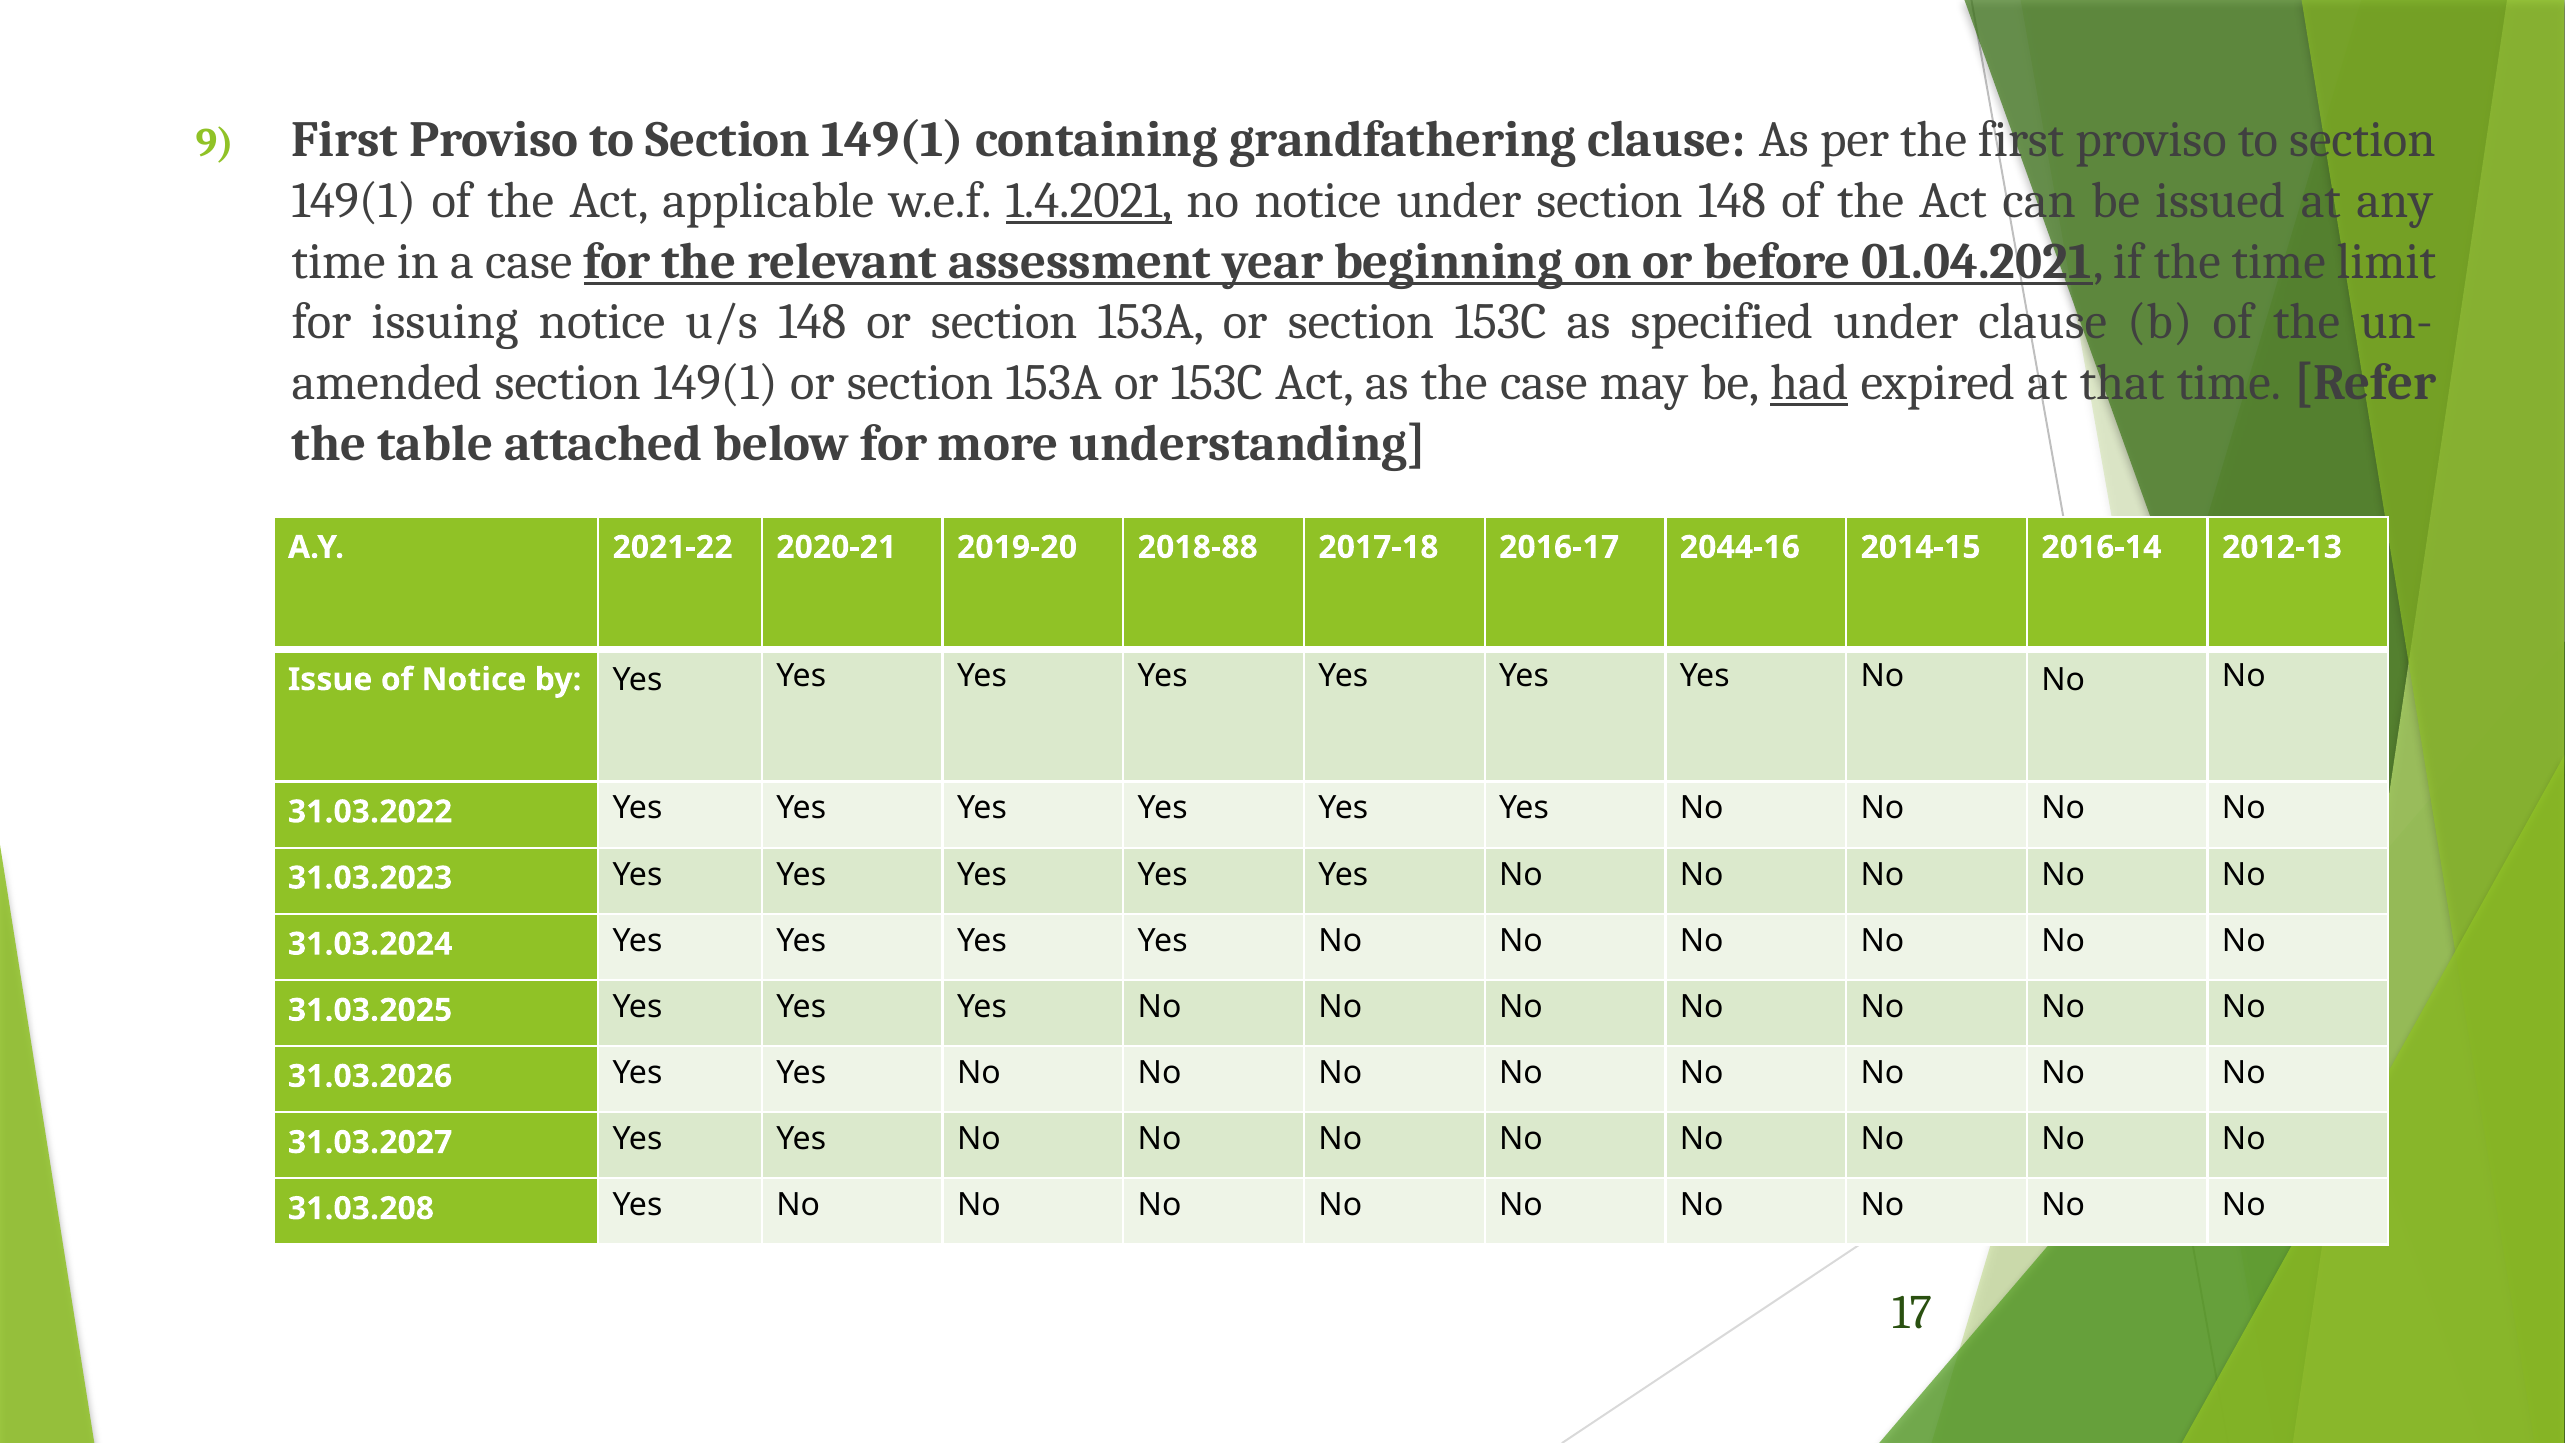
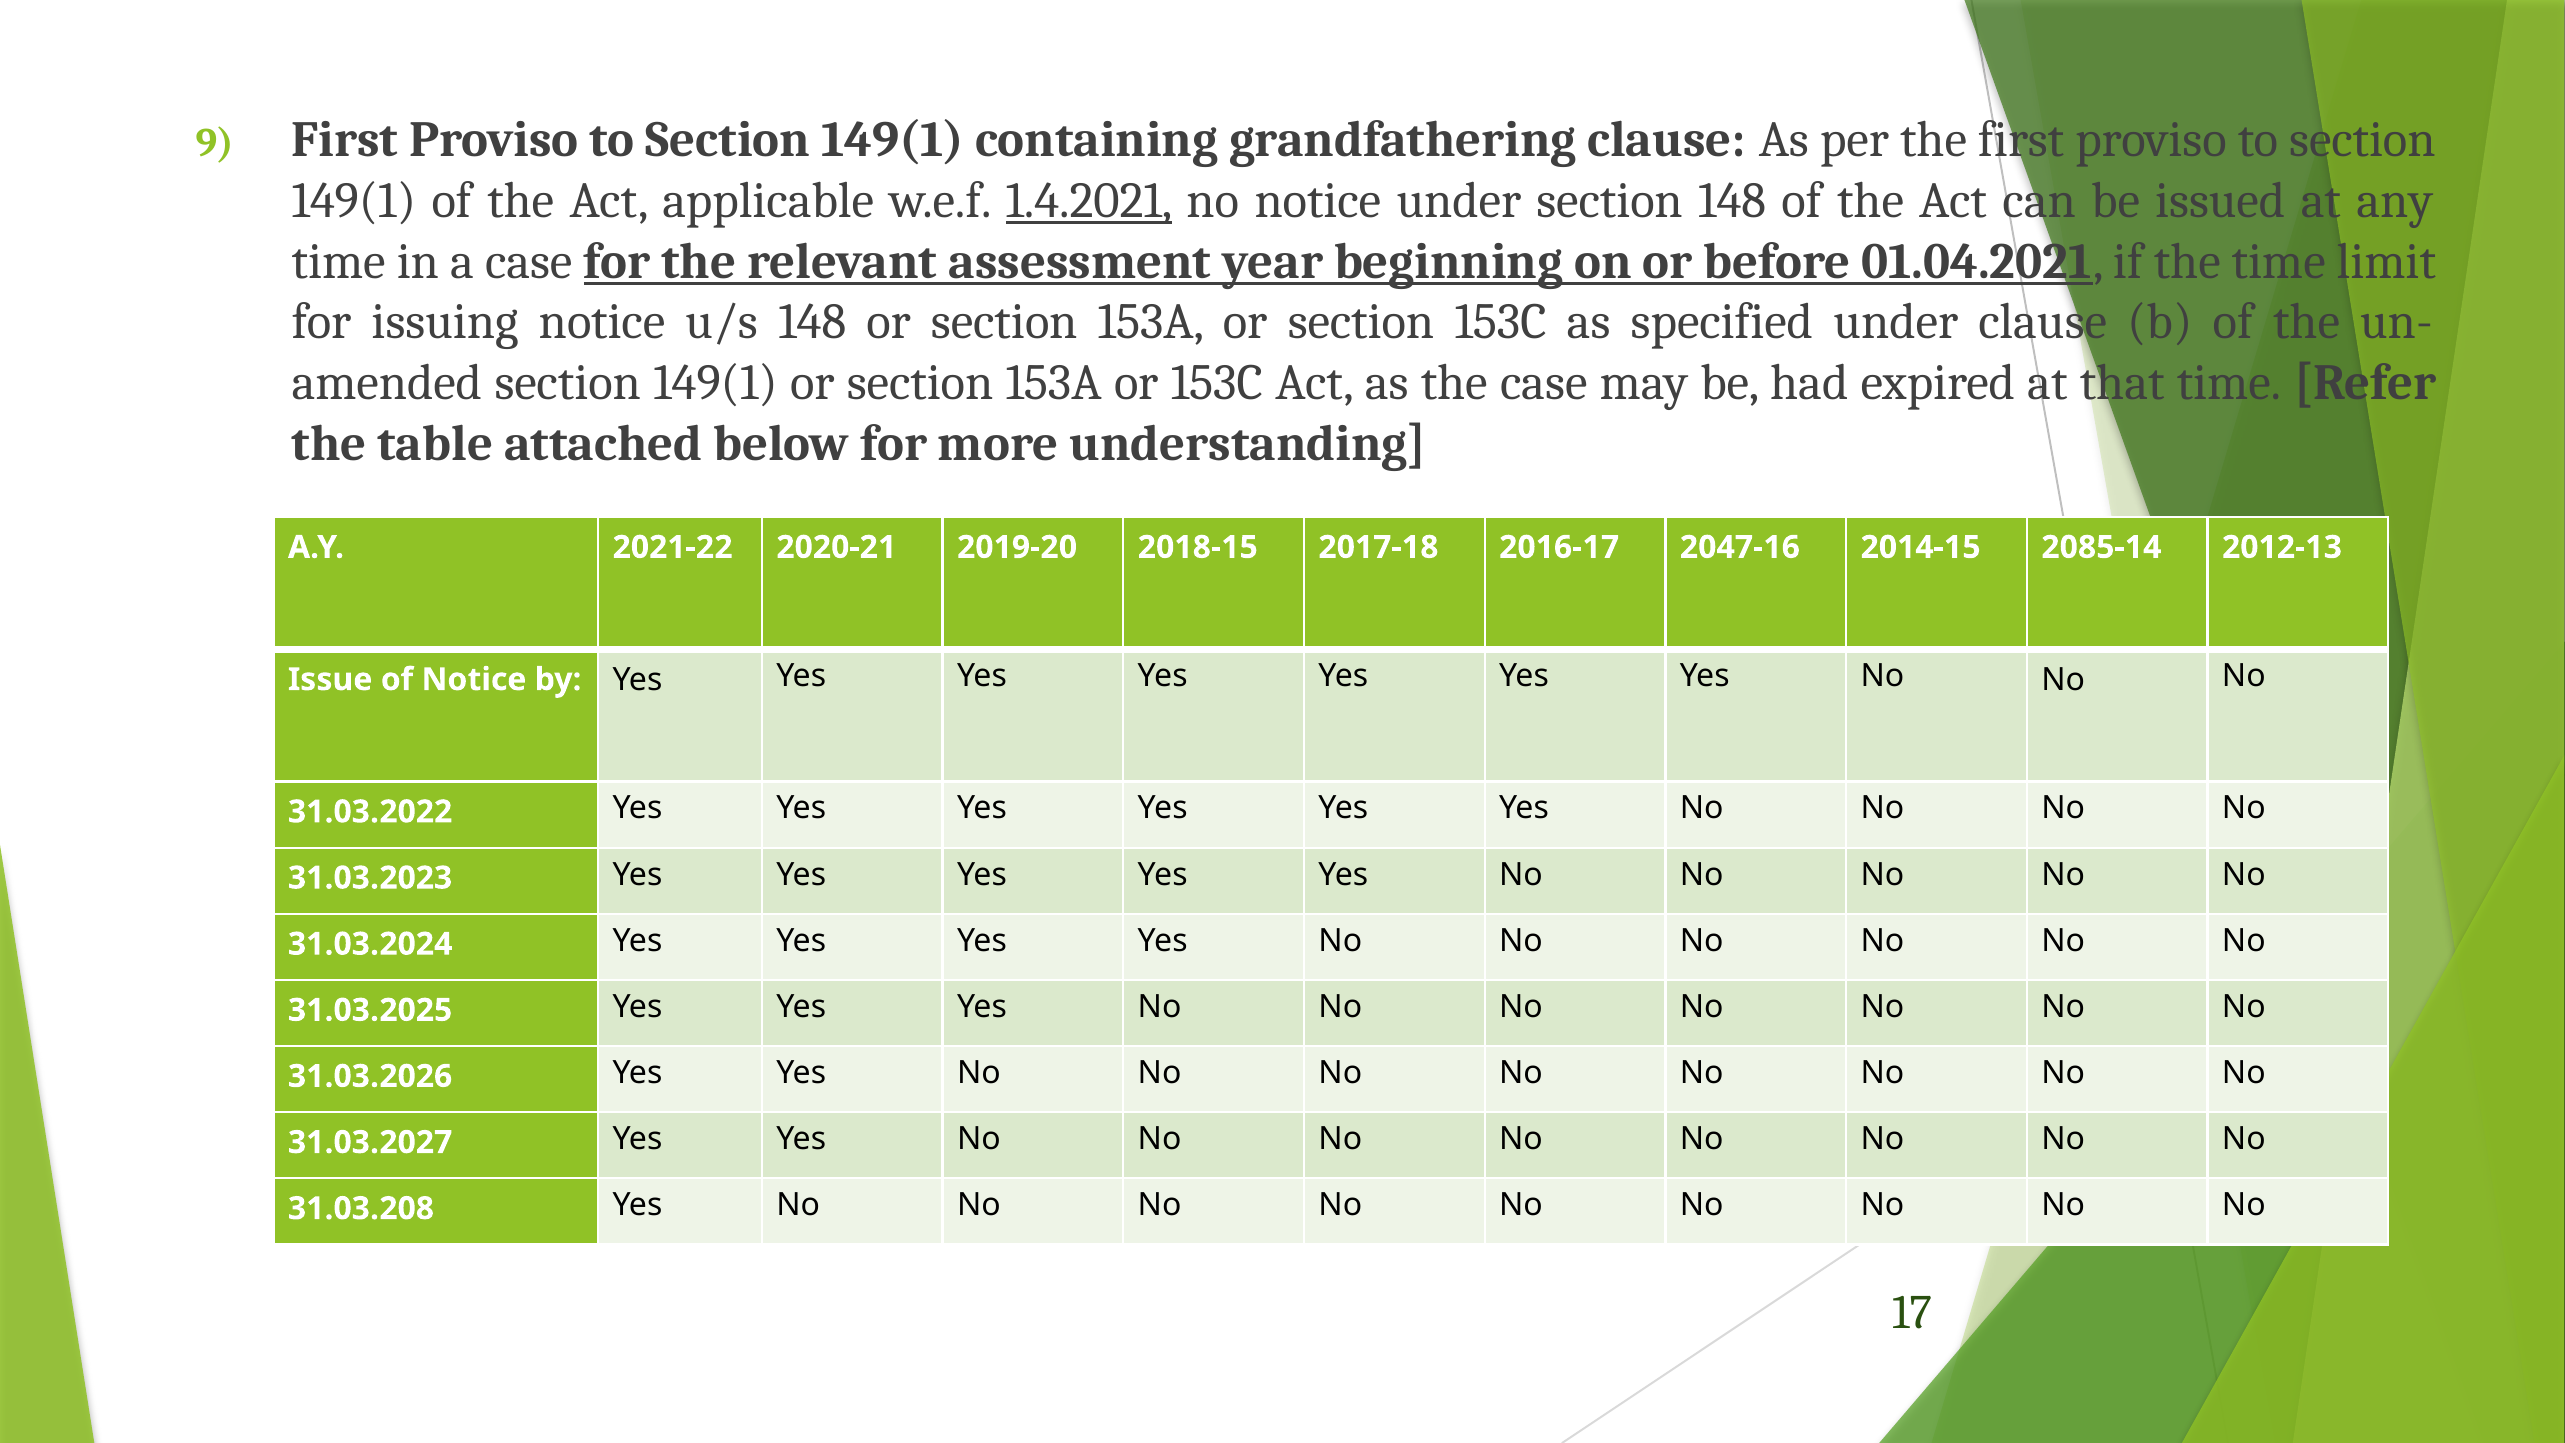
had underline: present -> none
2018-88: 2018-88 -> 2018-15
2044-16: 2044-16 -> 2047-16
2016-14: 2016-14 -> 2085-14
